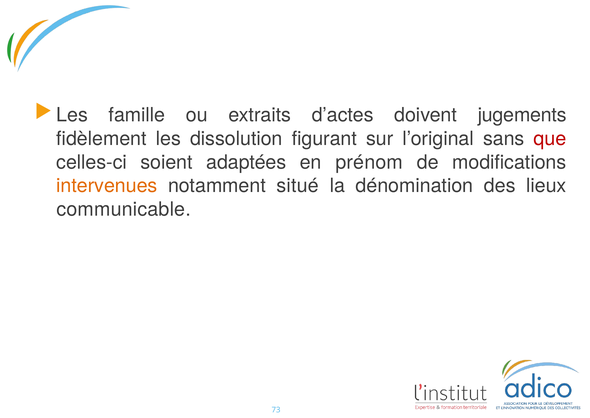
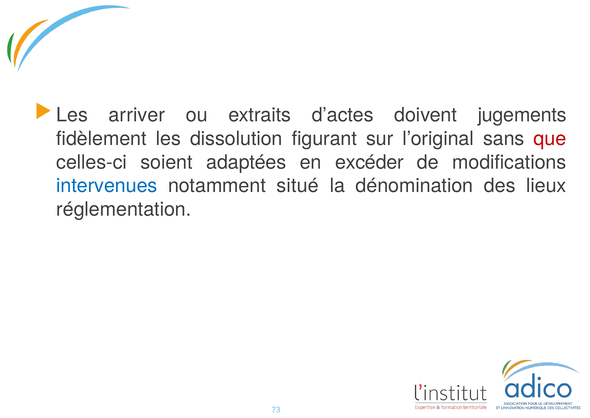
famille: famille -> arriver
prénom: prénom -> excéder
intervenues colour: orange -> blue
communicable: communicable -> réglementation
